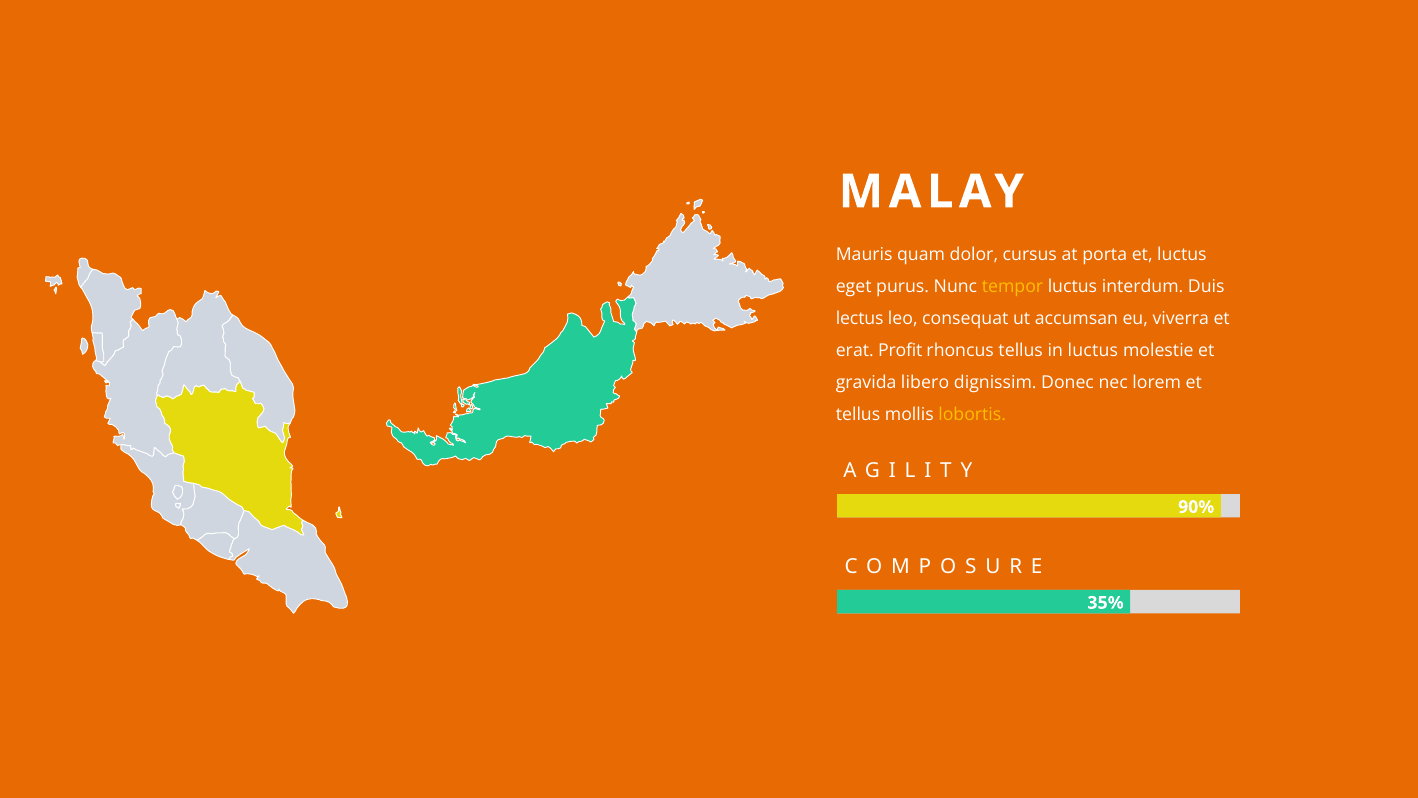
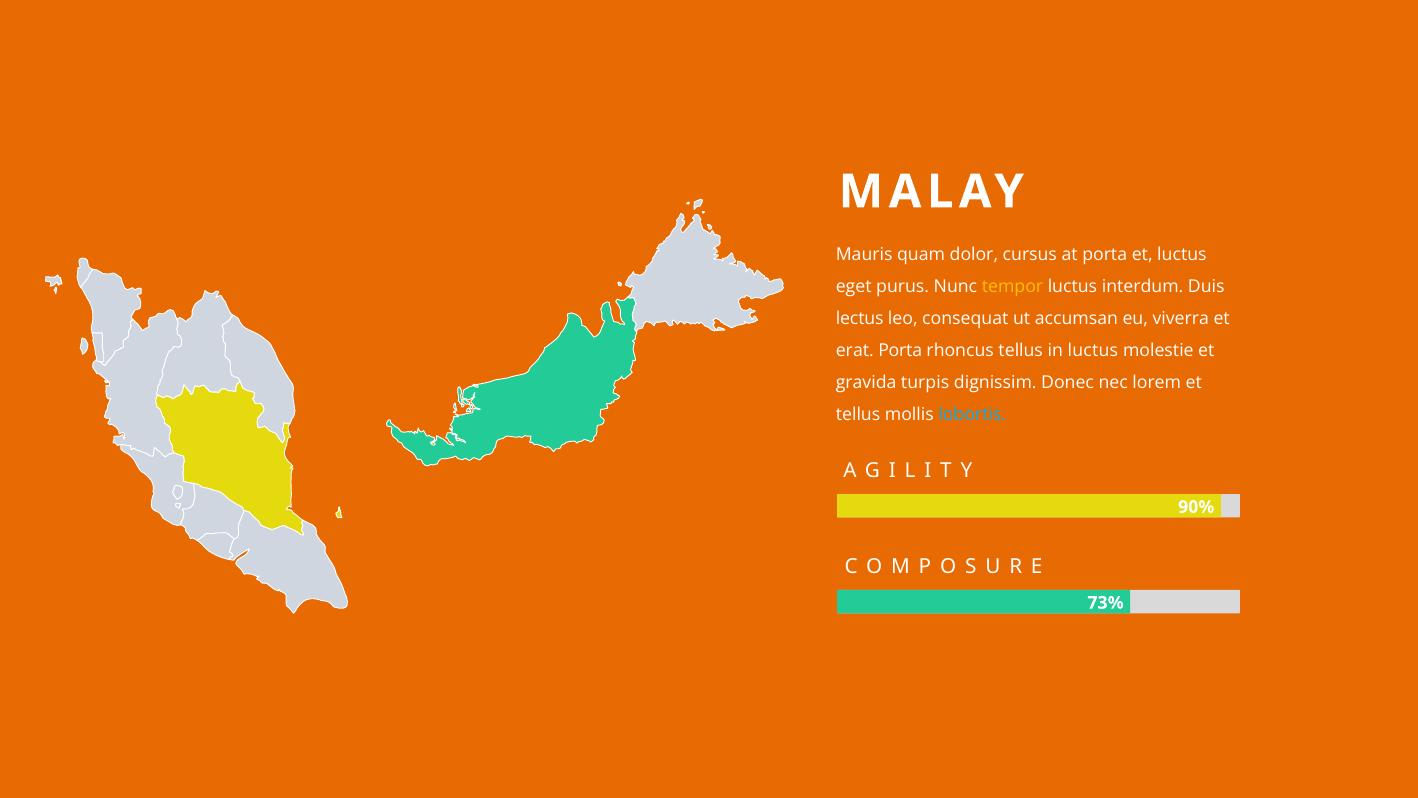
erat Profit: Profit -> Porta
libero: libero -> turpis
lobortis colour: yellow -> light blue
35%: 35% -> 73%
